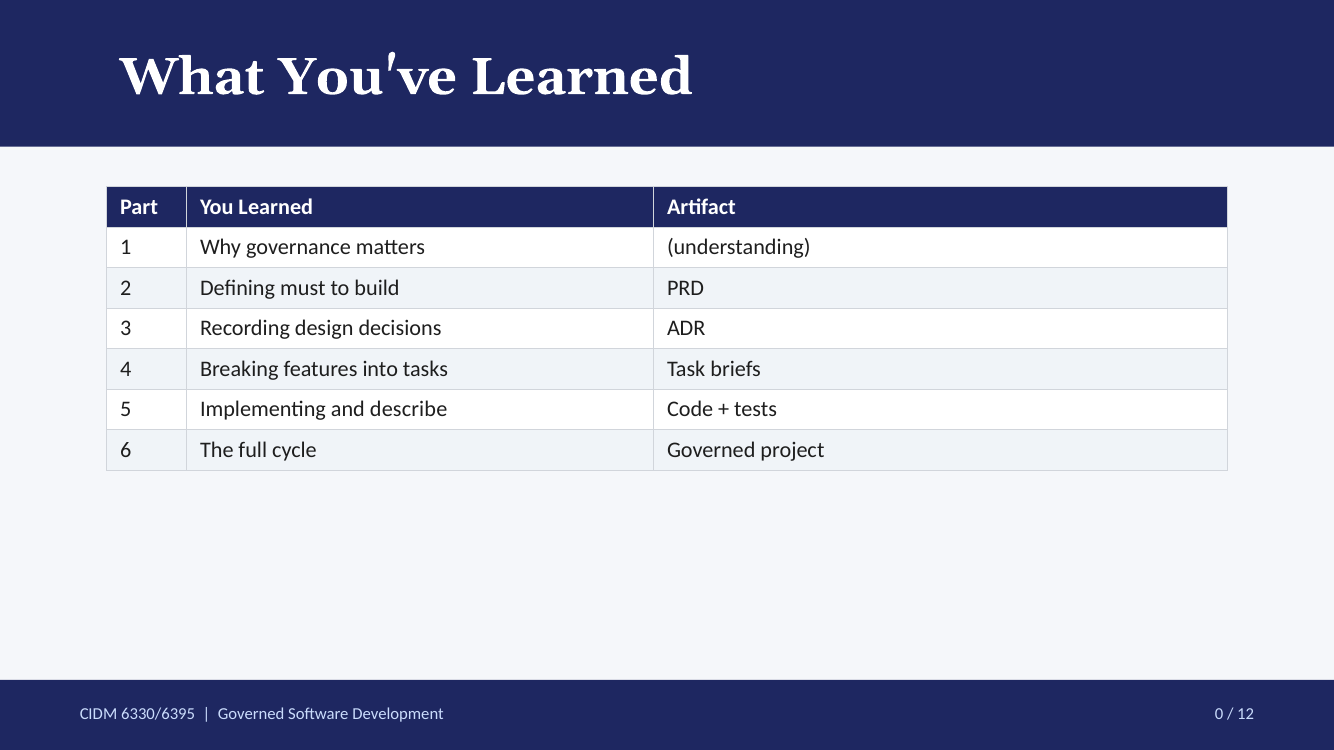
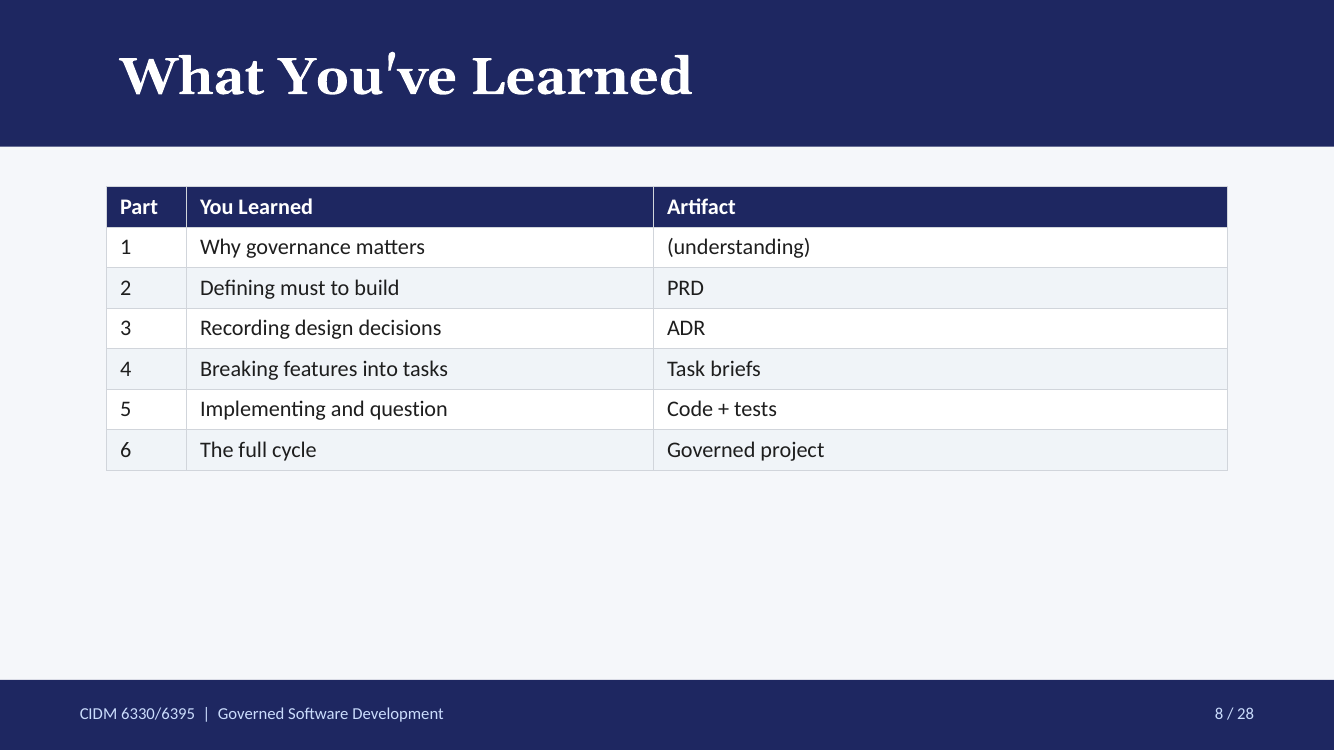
describe: describe -> question
0: 0 -> 8
12: 12 -> 28
